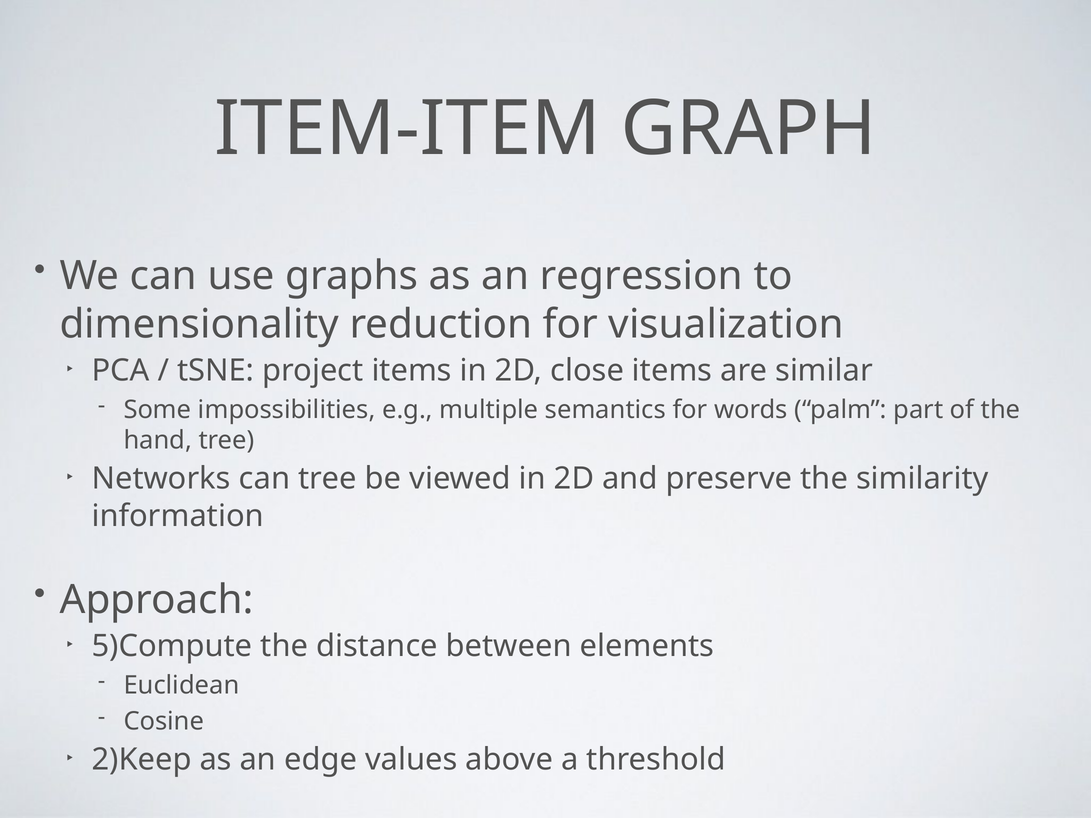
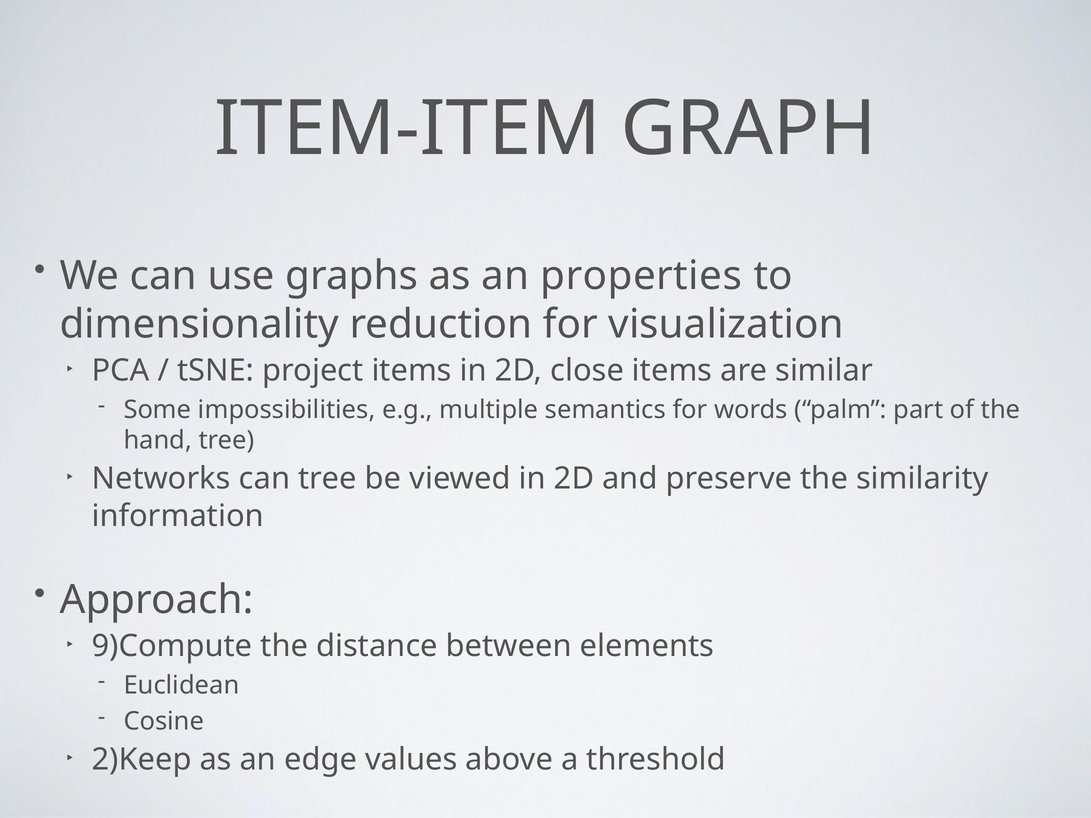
regression: regression -> properties
5)Compute: 5)Compute -> 9)Compute
